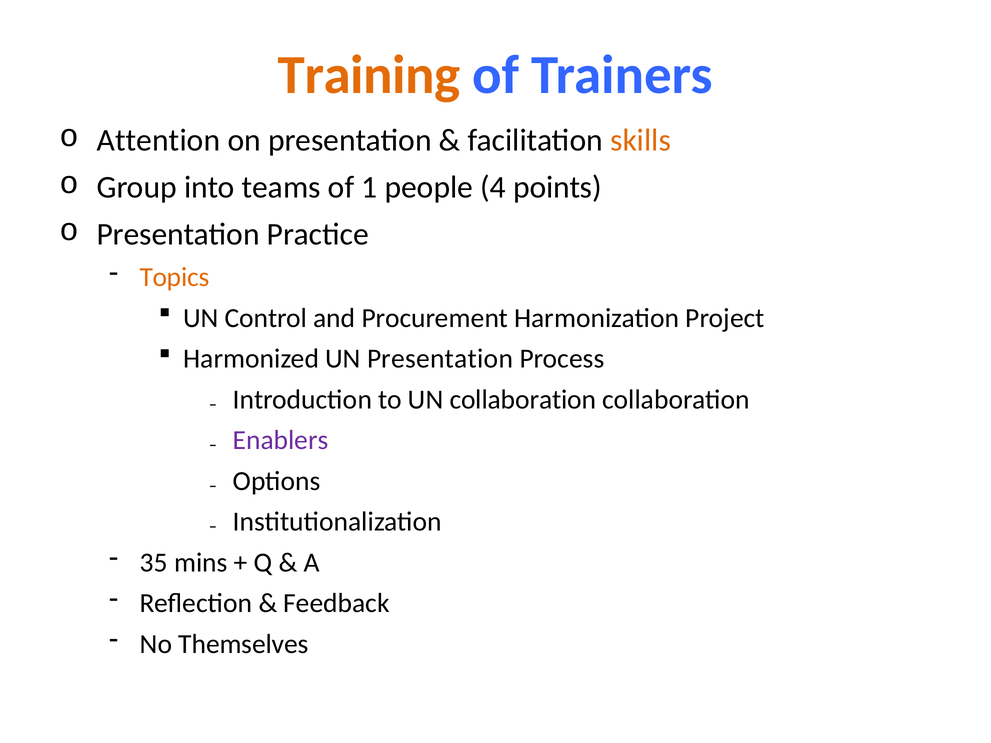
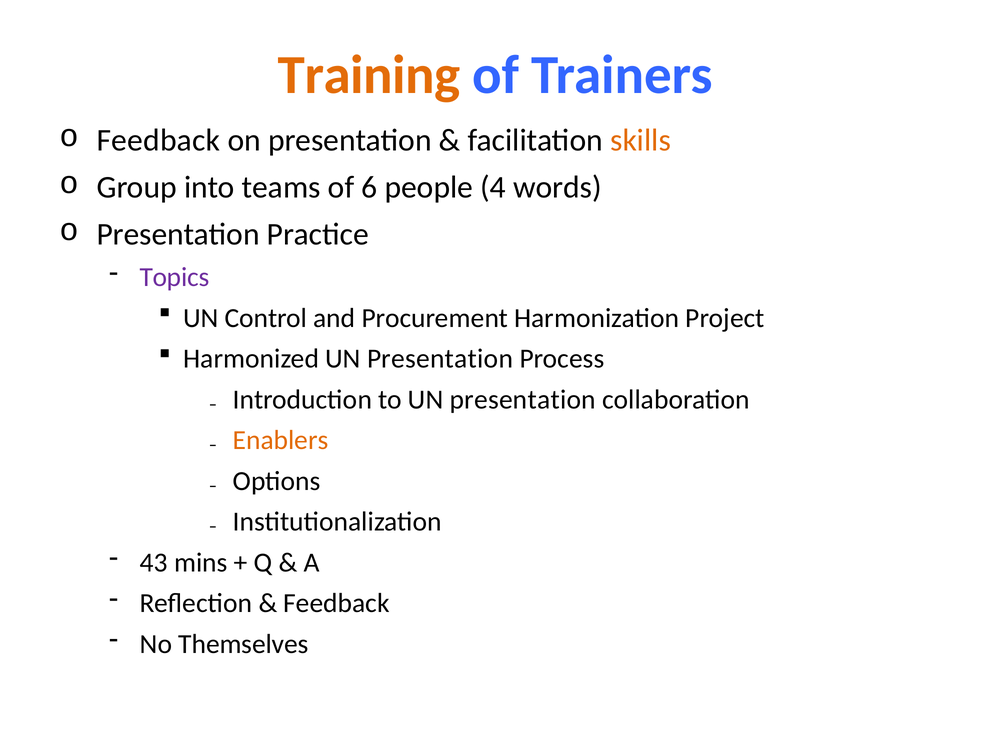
Attention at (158, 140): Attention -> Feedback
1: 1 -> 6
points: points -> words
Topics colour: orange -> purple
to UN collaboration: collaboration -> presentation
Enablers colour: purple -> orange
35: 35 -> 43
